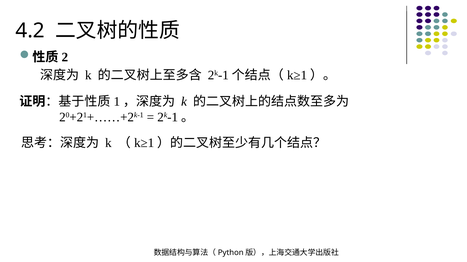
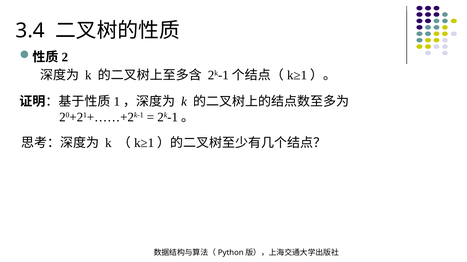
4.2: 4.2 -> 3.4
